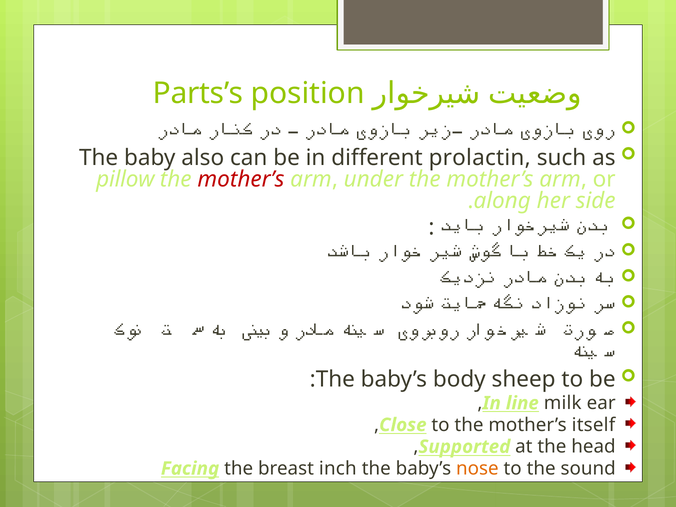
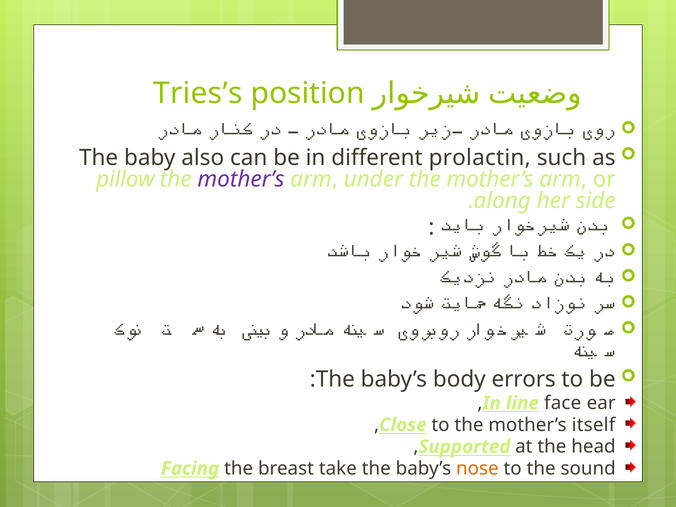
Parts’s: Parts’s -> Tries’s
mother’s at (241, 179) colour: red -> purple
sheep: sheep -> errors
milk: milk -> face
inch: inch -> take
